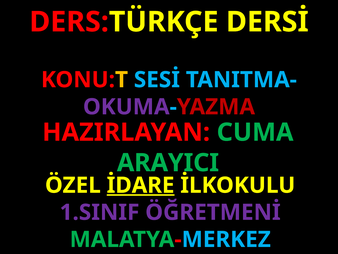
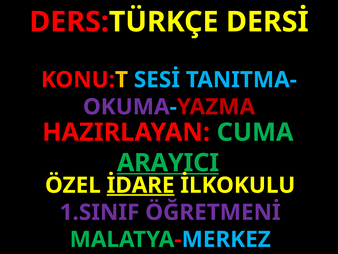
ARAYICI underline: none -> present
